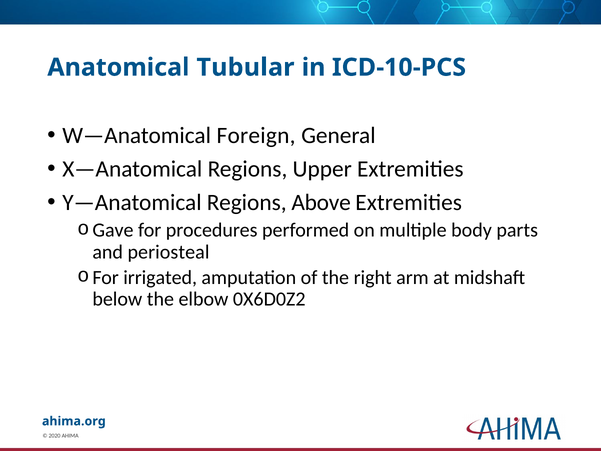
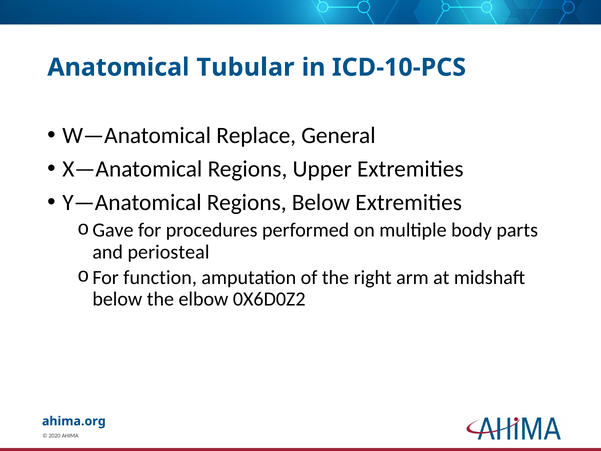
Foreign: Foreign -> Replace
Regions Above: Above -> Below
irrigated: irrigated -> function
